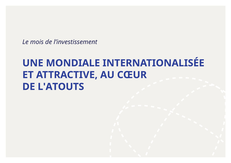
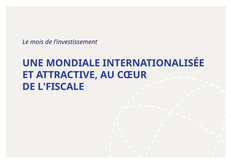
L'ATOUTS: L'ATOUTS -> L'FISCALE
